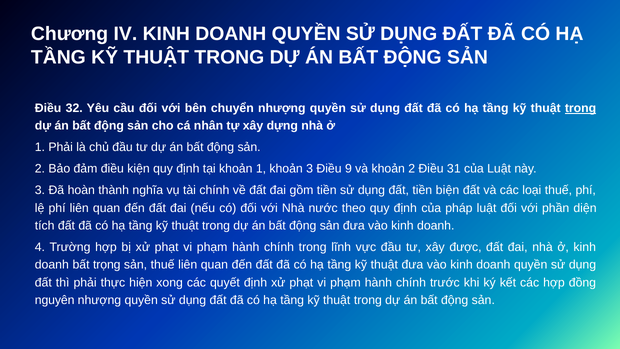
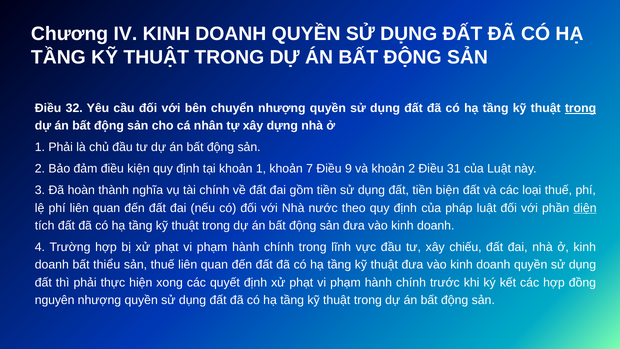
khoản 3: 3 -> 7
diện underline: none -> present
được: được -> chiếu
trọng: trọng -> thiểu
